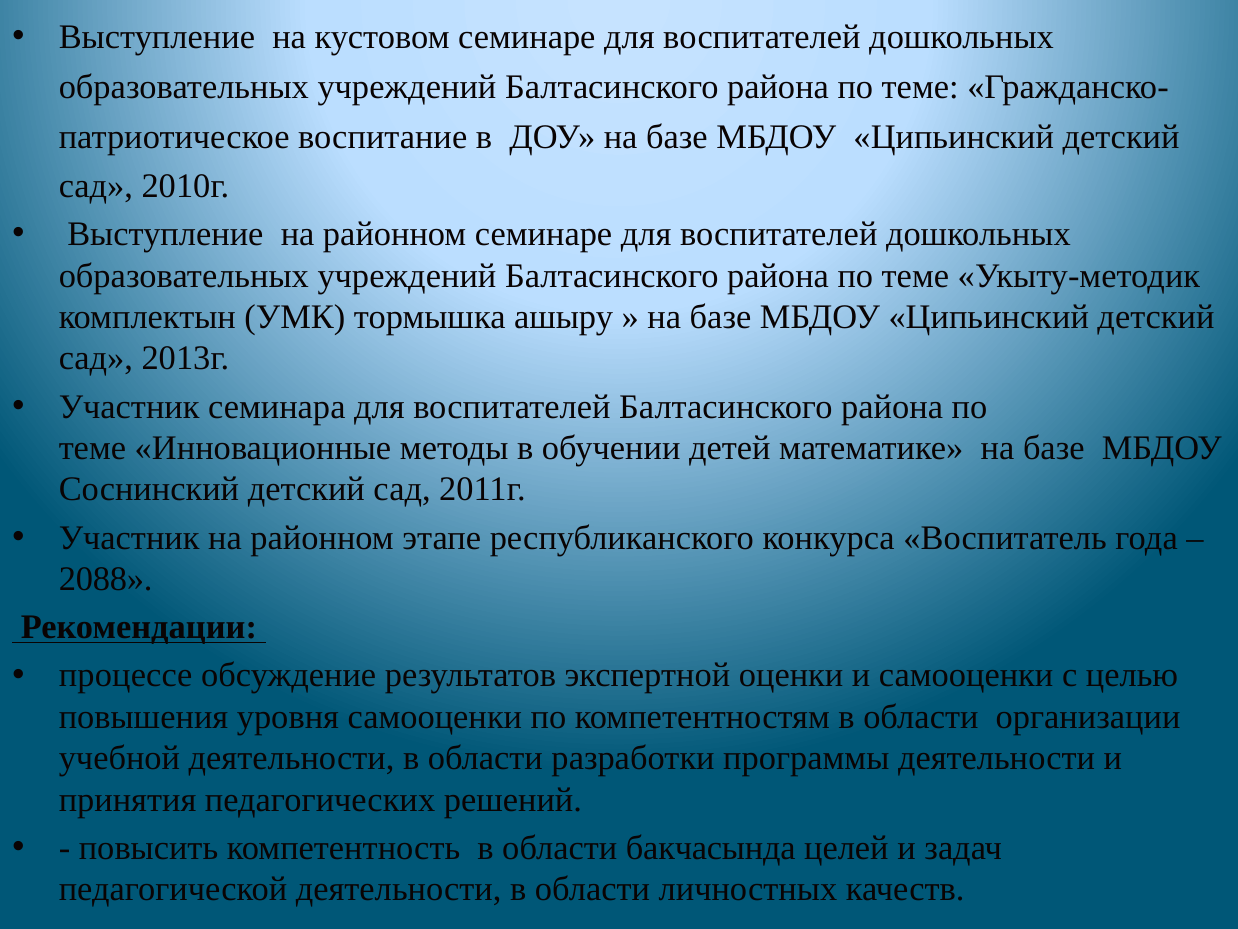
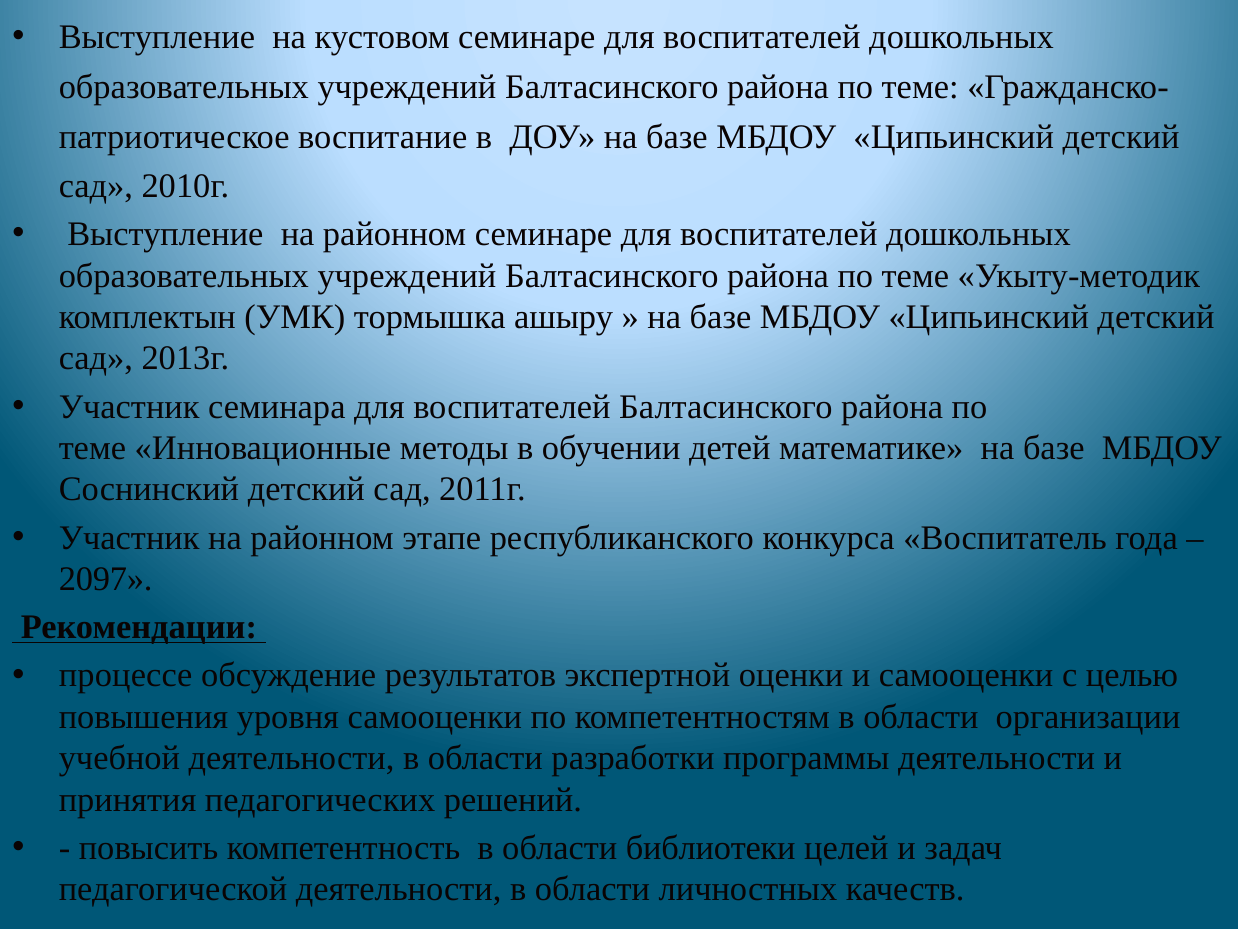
2088: 2088 -> 2097
бакчасында: бакчасында -> библиотеки
